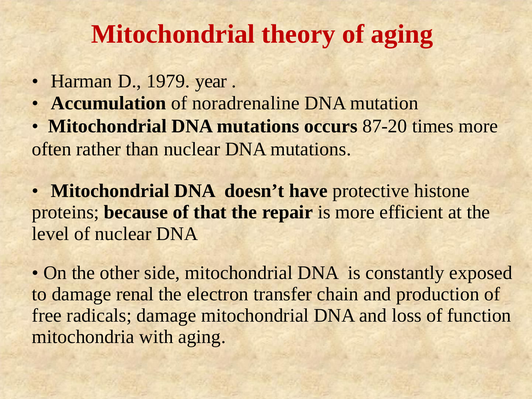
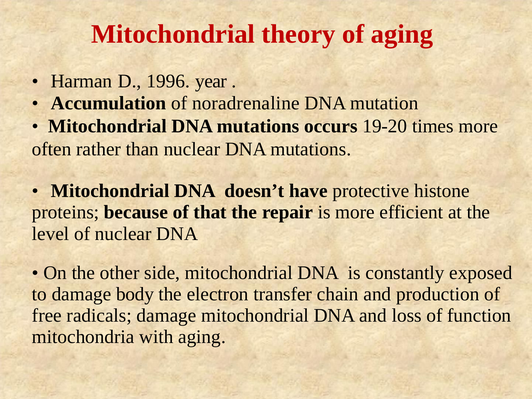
1979: 1979 -> 1996
87-20: 87-20 -> 19-20
renal: renal -> body
